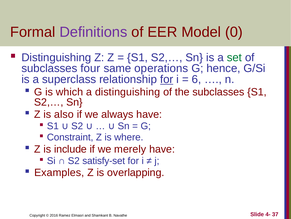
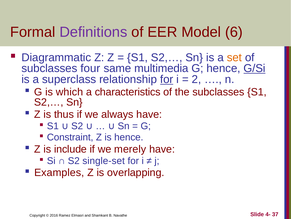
0: 0 -> 6
Distinguishing at (56, 57): Distinguishing -> Diagrammatic
set colour: green -> orange
operations: operations -> multimedia
G/Si underline: none -> present
6: 6 -> 2
a distinguishing: distinguishing -> characteristics
also: also -> thus
is where: where -> hence
satisfy-set: satisfy-set -> single-set
